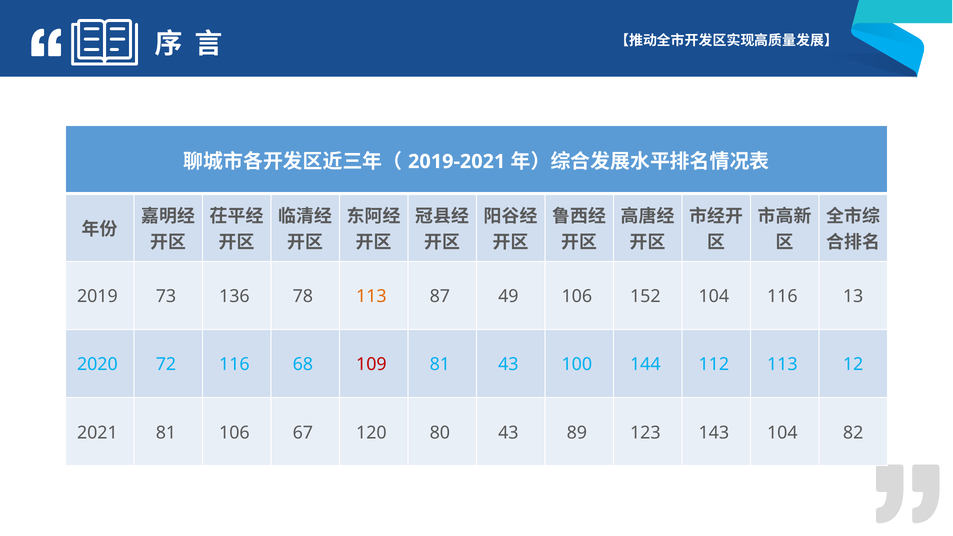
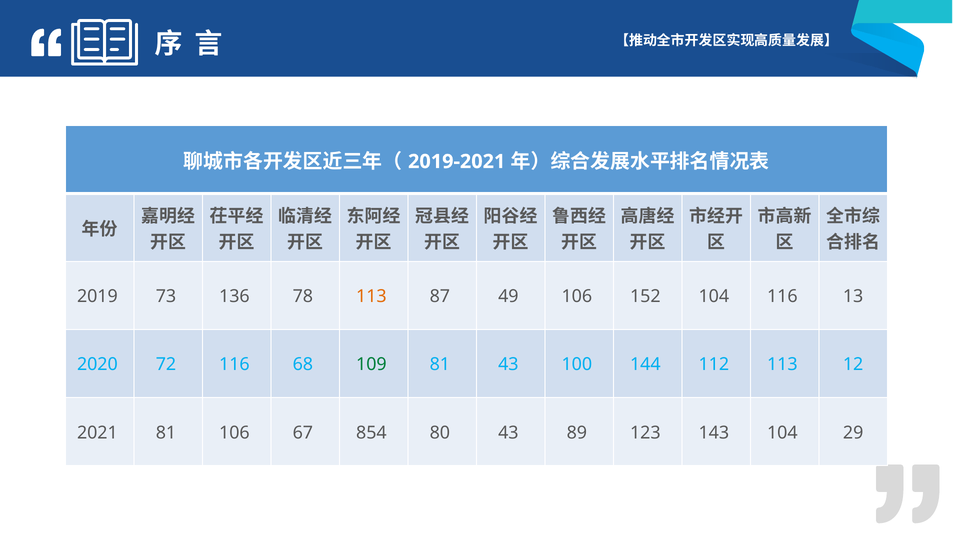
109 colour: red -> green
120: 120 -> 854
82: 82 -> 29
